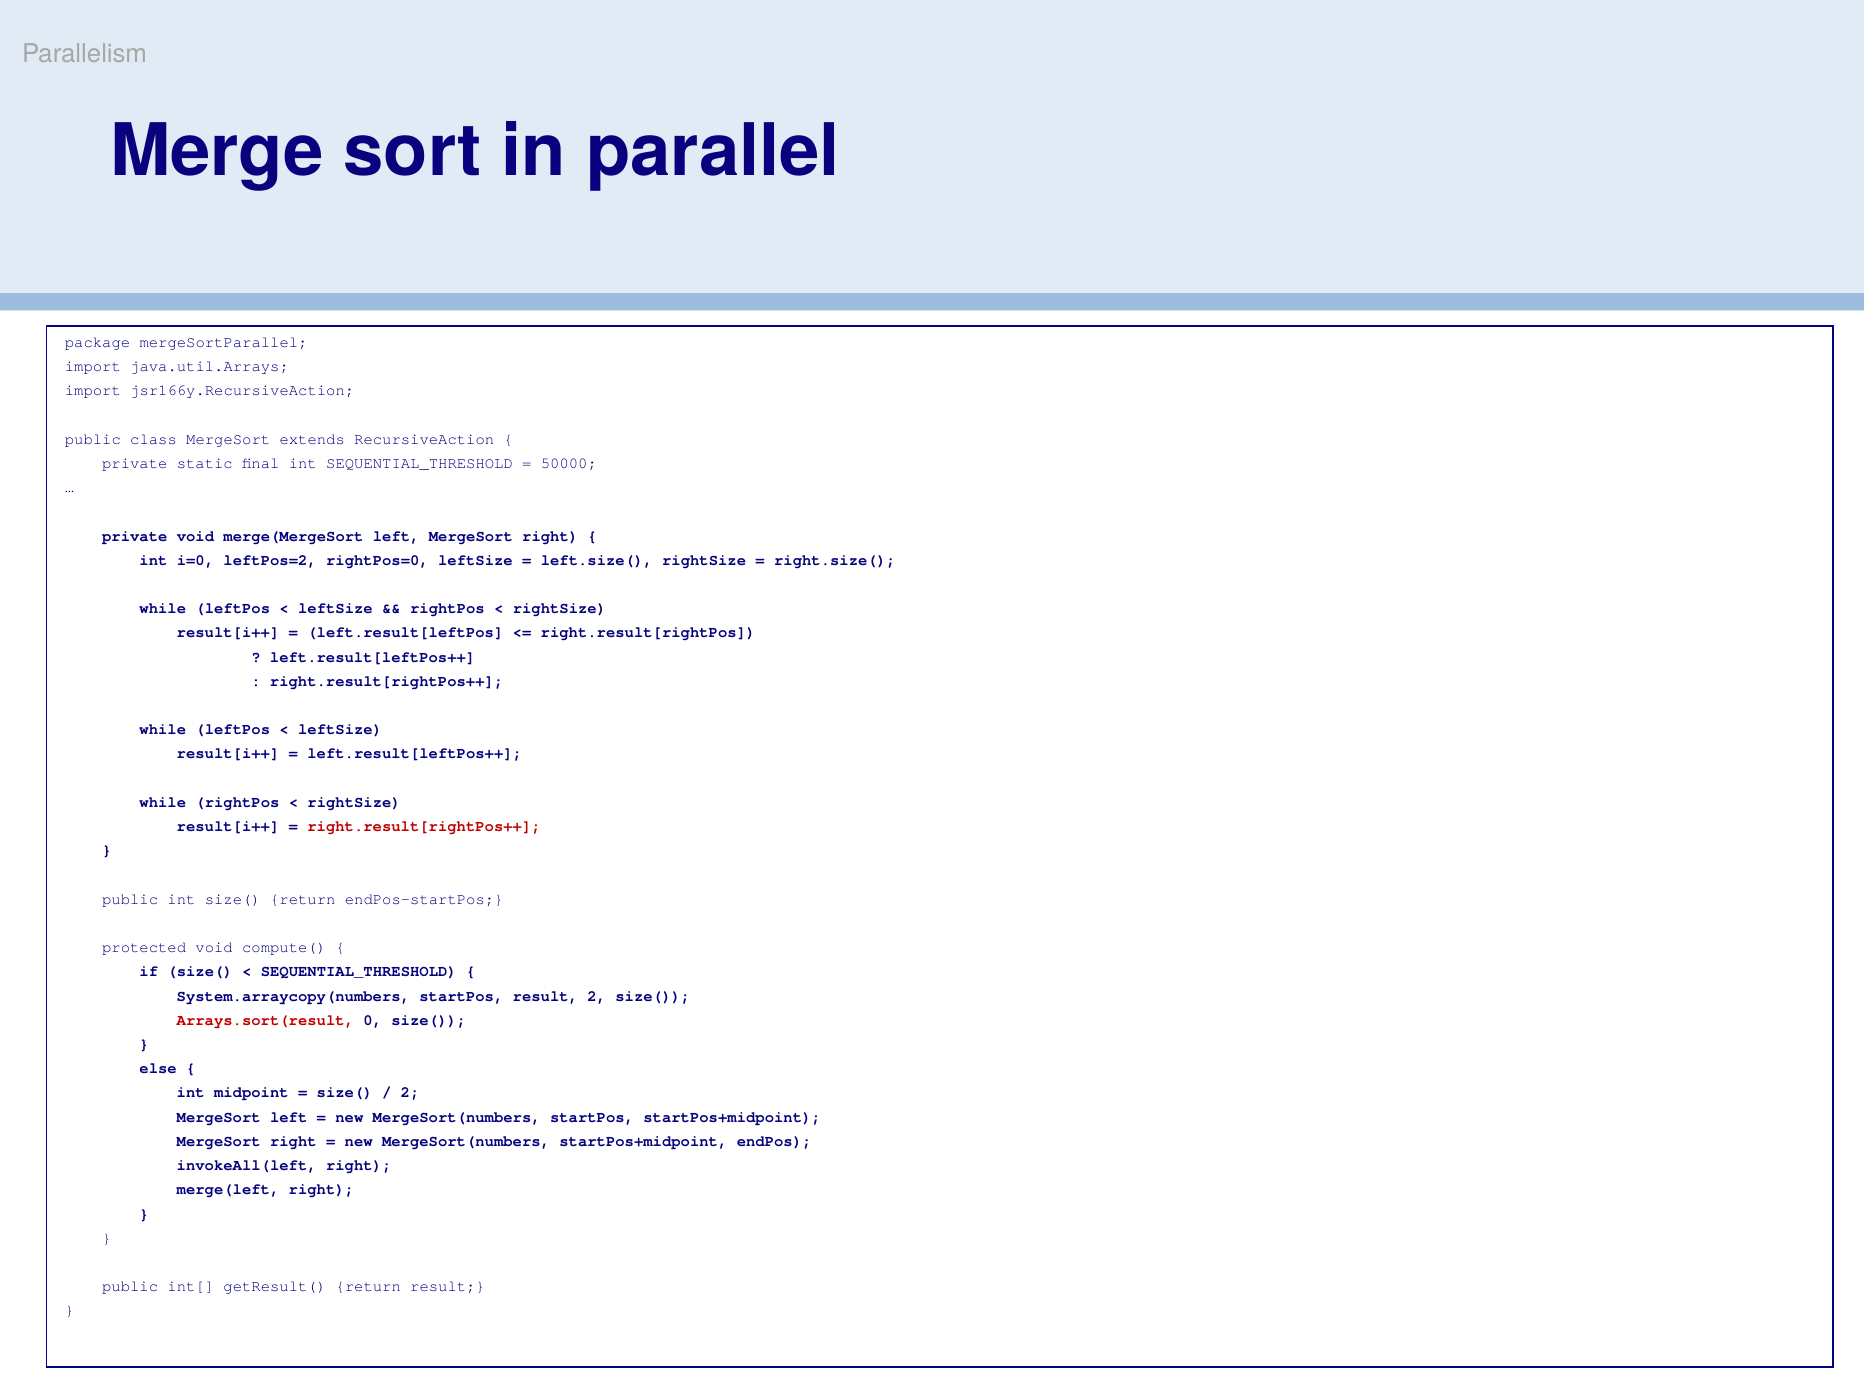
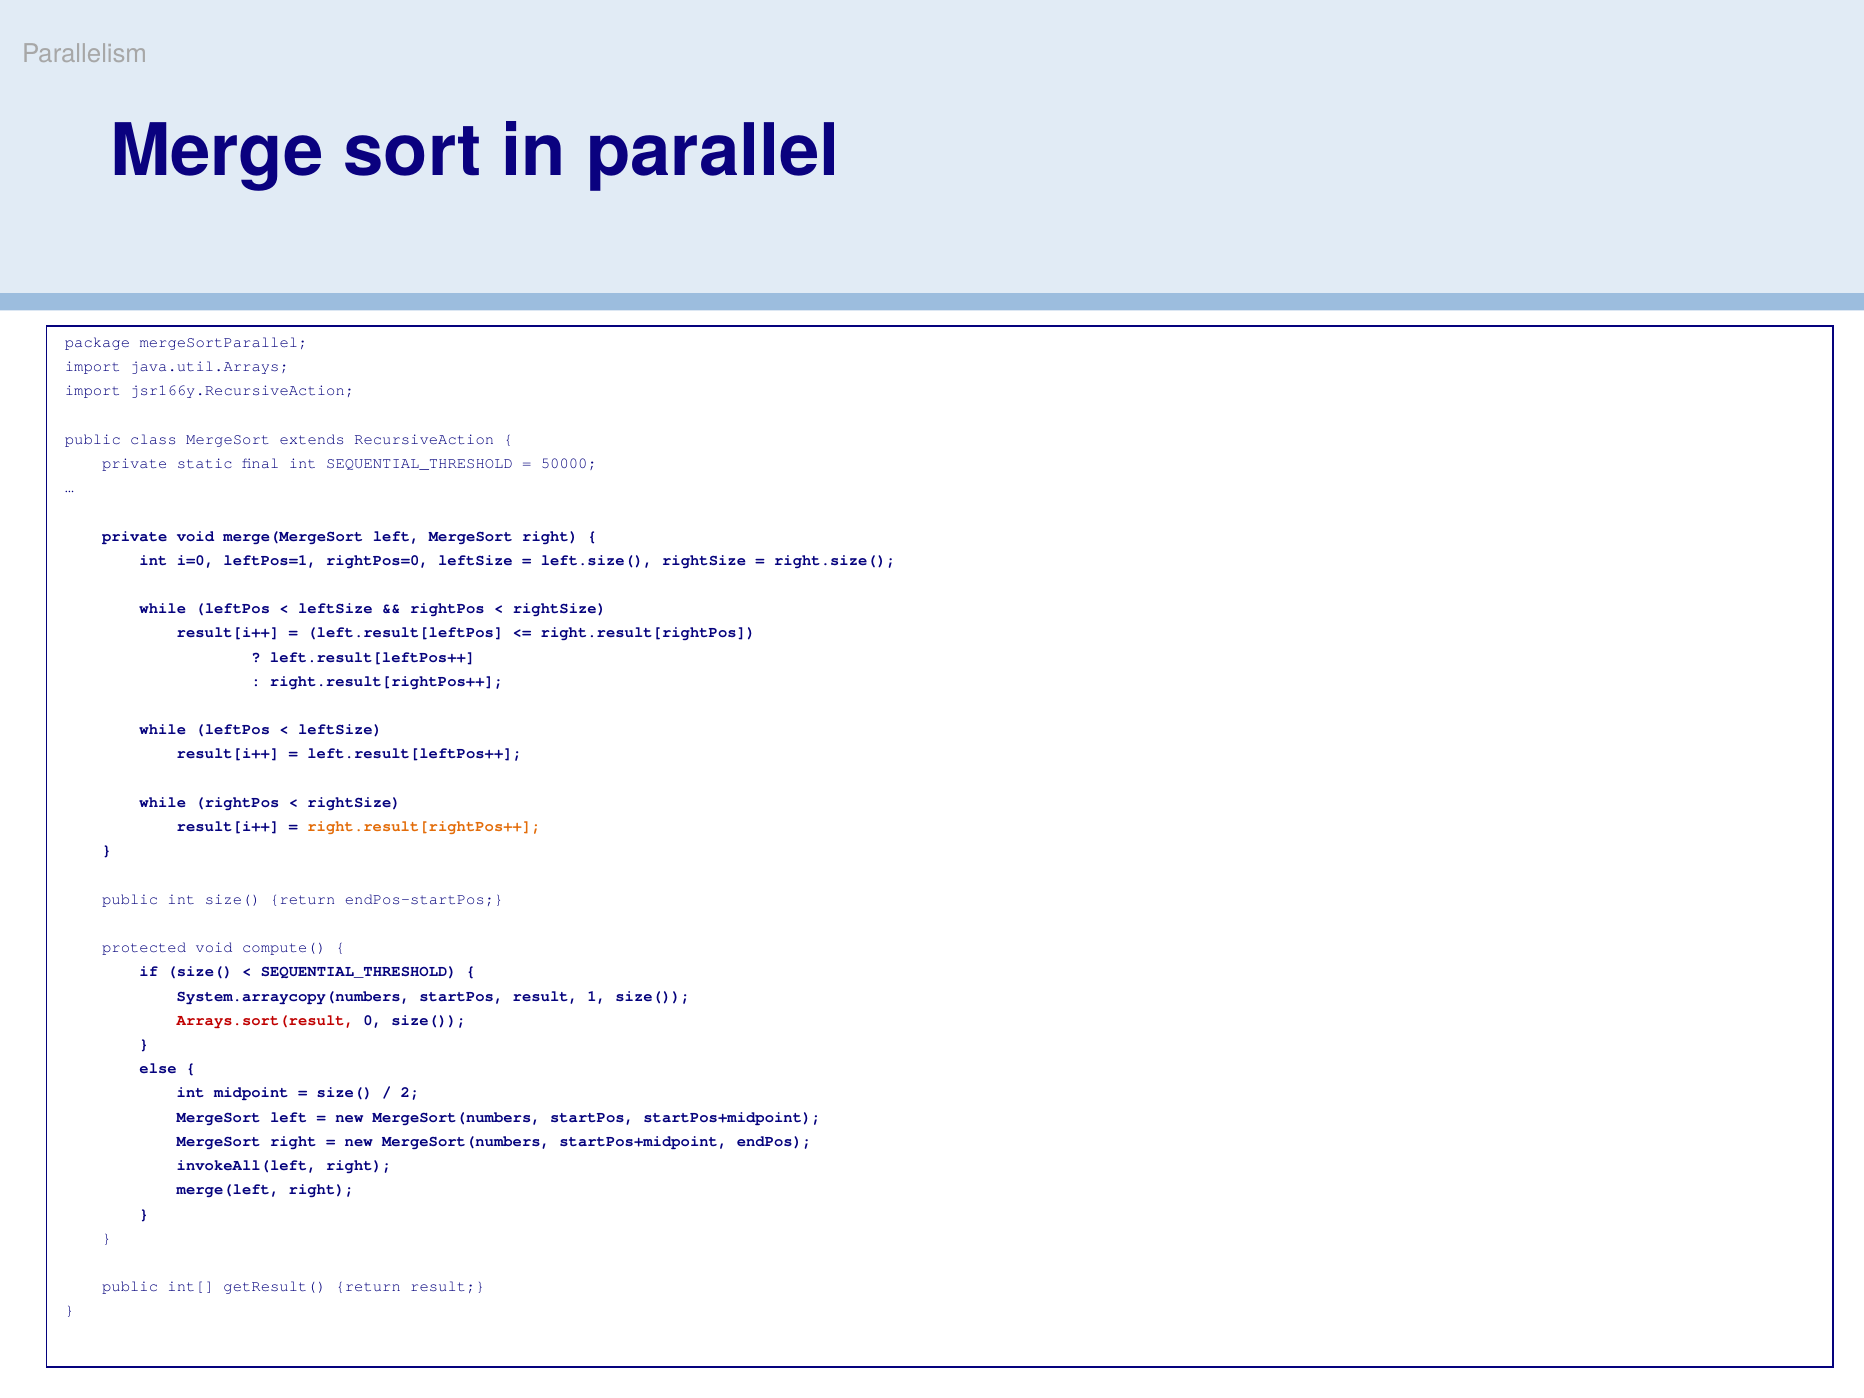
leftPos=2: leftPos=2 -> leftPos=1
right.result[rightPos++ at (424, 826) colour: red -> orange
result 2: 2 -> 1
